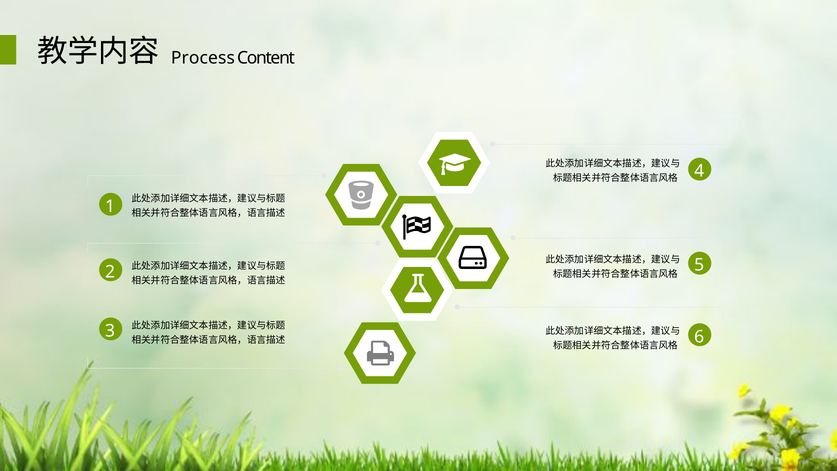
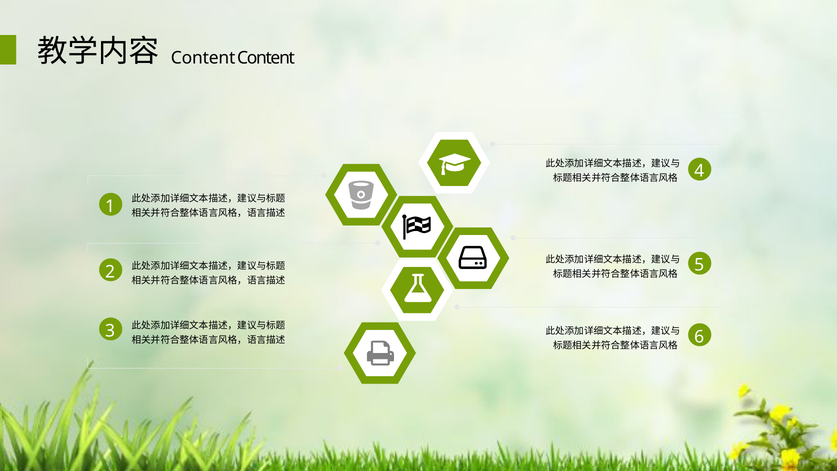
Process at (203, 58): Process -> Content
